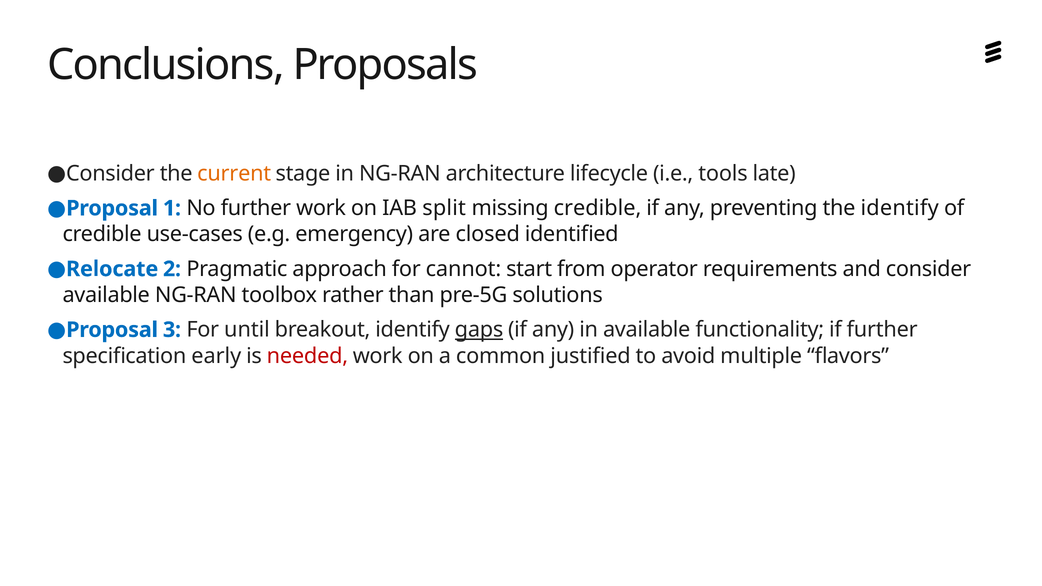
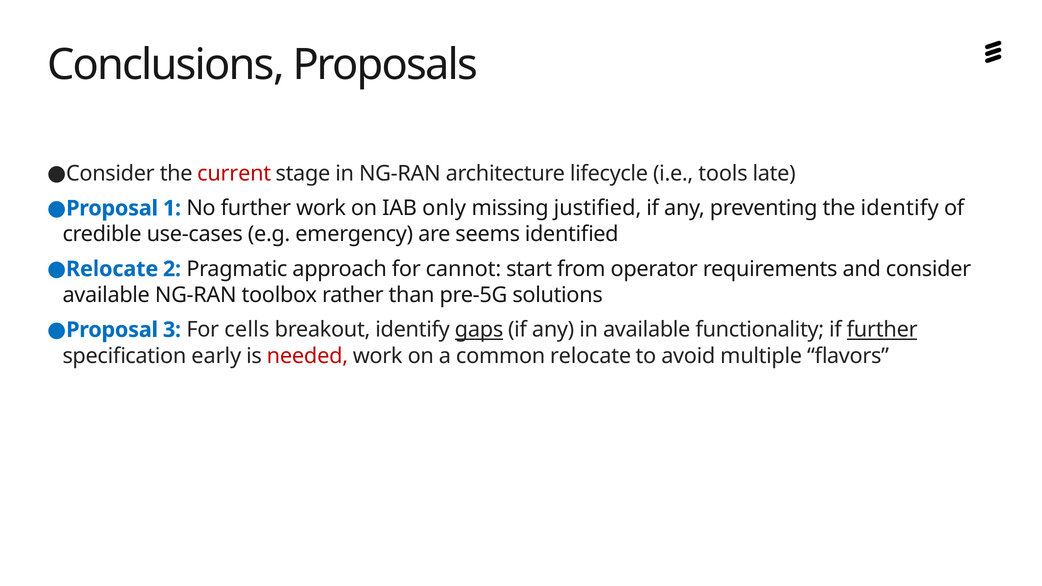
current colour: orange -> red
split: split -> only
missing credible: credible -> justified
closed: closed -> seems
until: until -> cells
further at (882, 330) underline: none -> present
common justified: justified -> relocate
